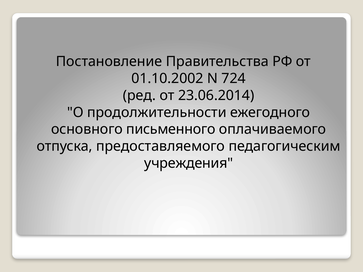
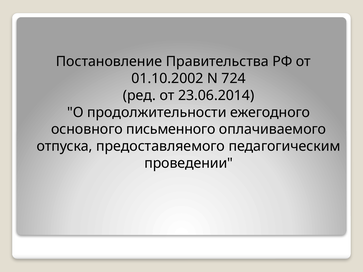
учреждения: учреждения -> проведении
